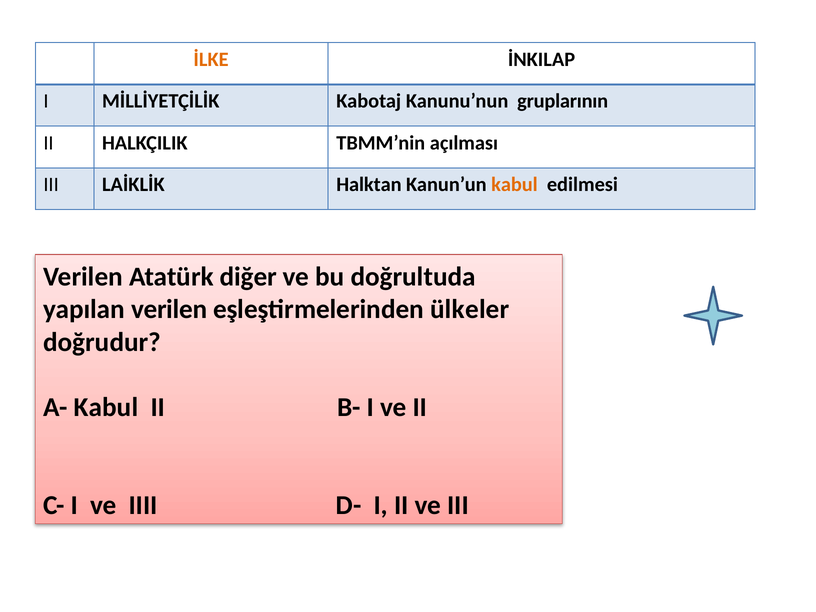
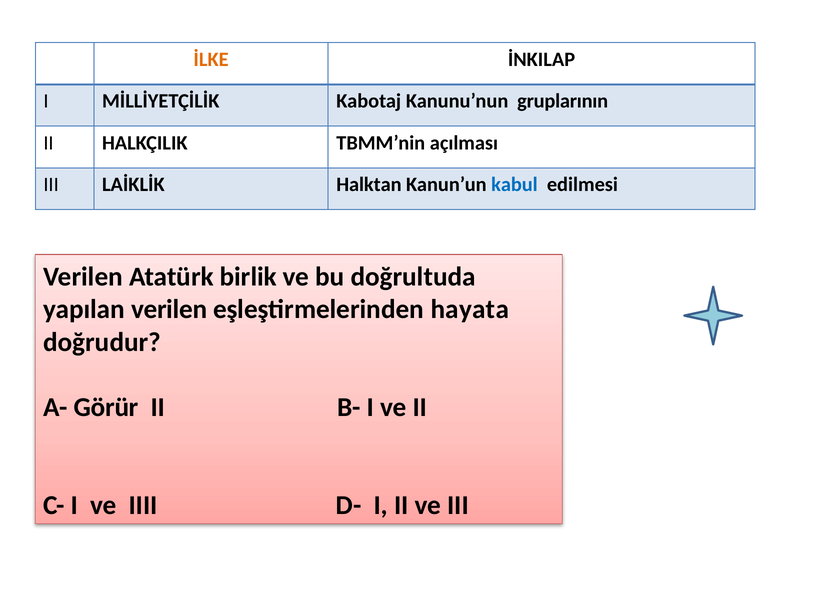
kabul at (514, 185) colour: orange -> blue
diğer: diğer -> birlik
ülkeler: ülkeler -> hayata
A- Kabul: Kabul -> Görür
